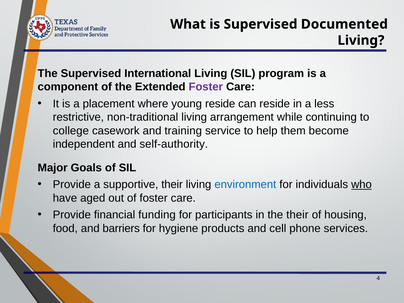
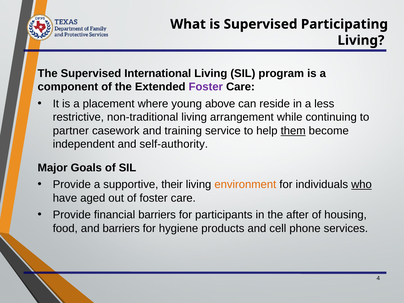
Documented: Documented -> Participating
young reside: reside -> above
college: college -> partner
them underline: none -> present
environment colour: blue -> orange
financial funding: funding -> barriers
the their: their -> after
